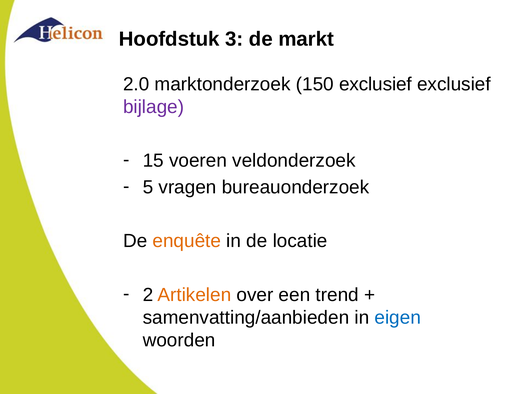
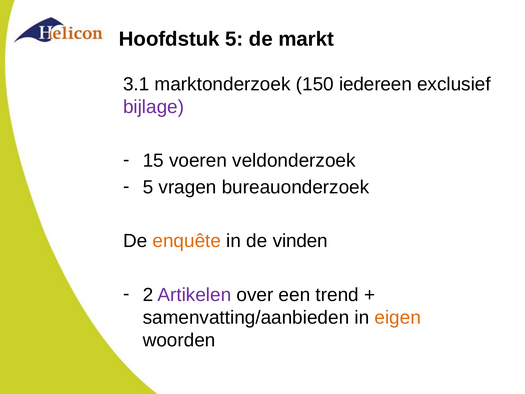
Hoofdstuk 3: 3 -> 5
2.0: 2.0 -> 3.1
150 exclusief: exclusief -> iedereen
locatie: locatie -> vinden
Artikelen colour: orange -> purple
eigen colour: blue -> orange
